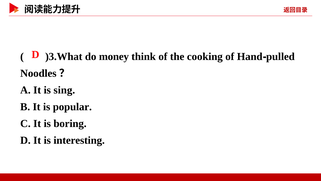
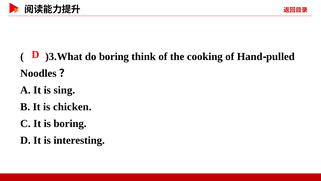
do money: money -> boring
popular: popular -> chicken
